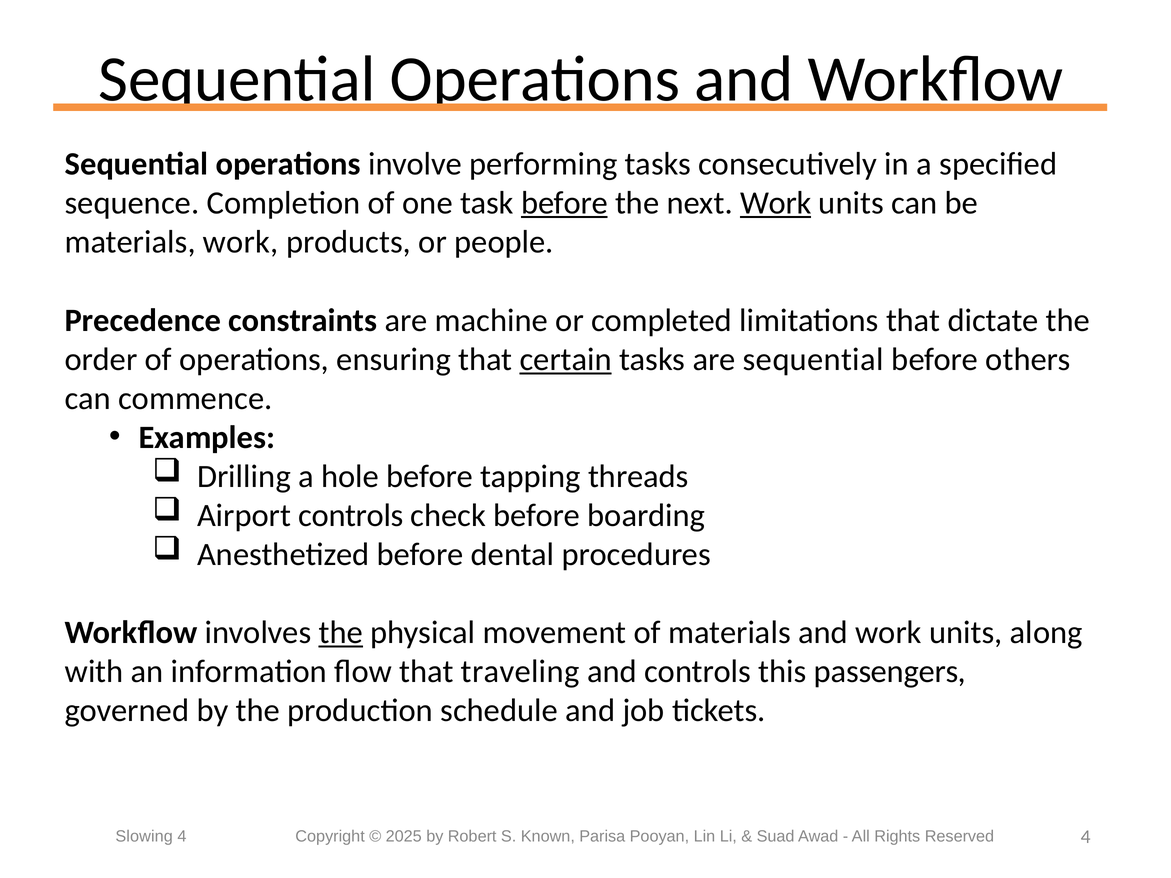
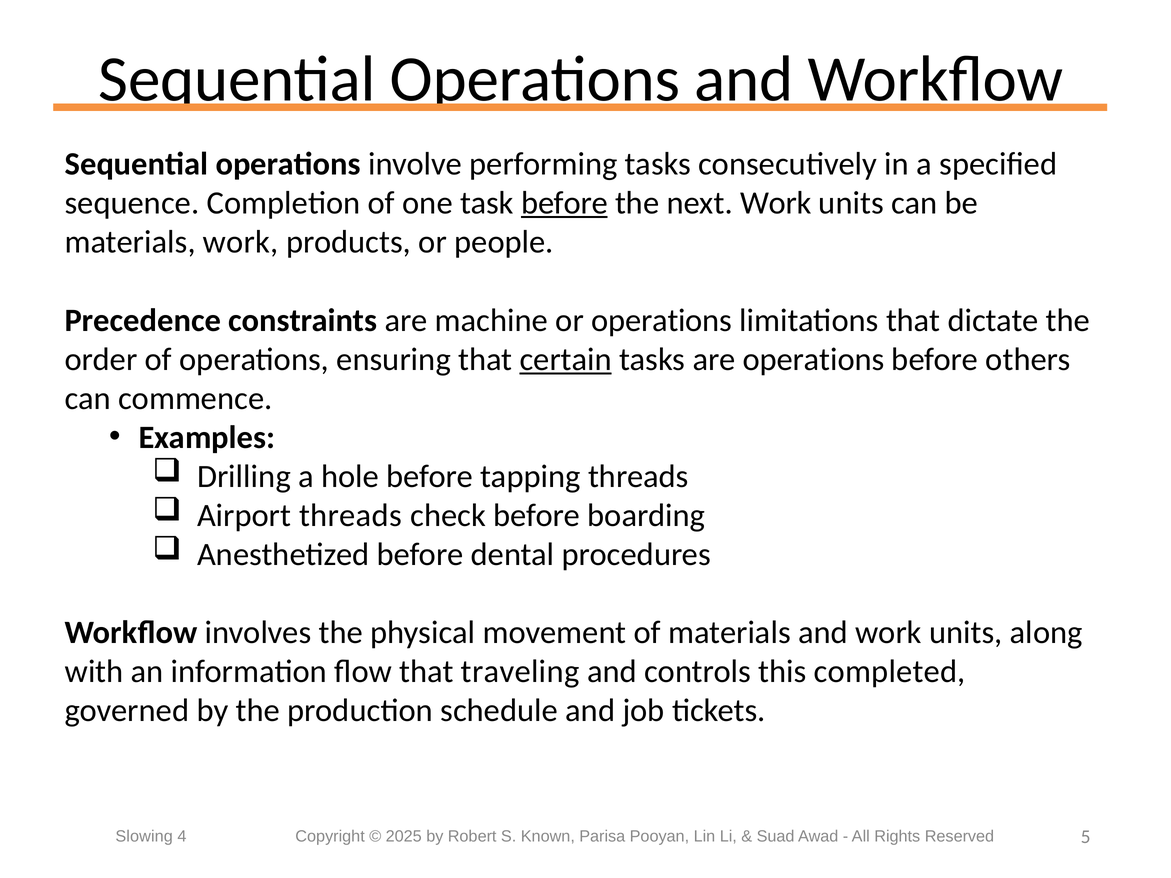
Work at (776, 203) underline: present -> none
or completed: completed -> operations
are sequential: sequential -> operations
Airport controls: controls -> threads
the at (341, 633) underline: present -> none
passengers: passengers -> completed
Reserved 4: 4 -> 5
